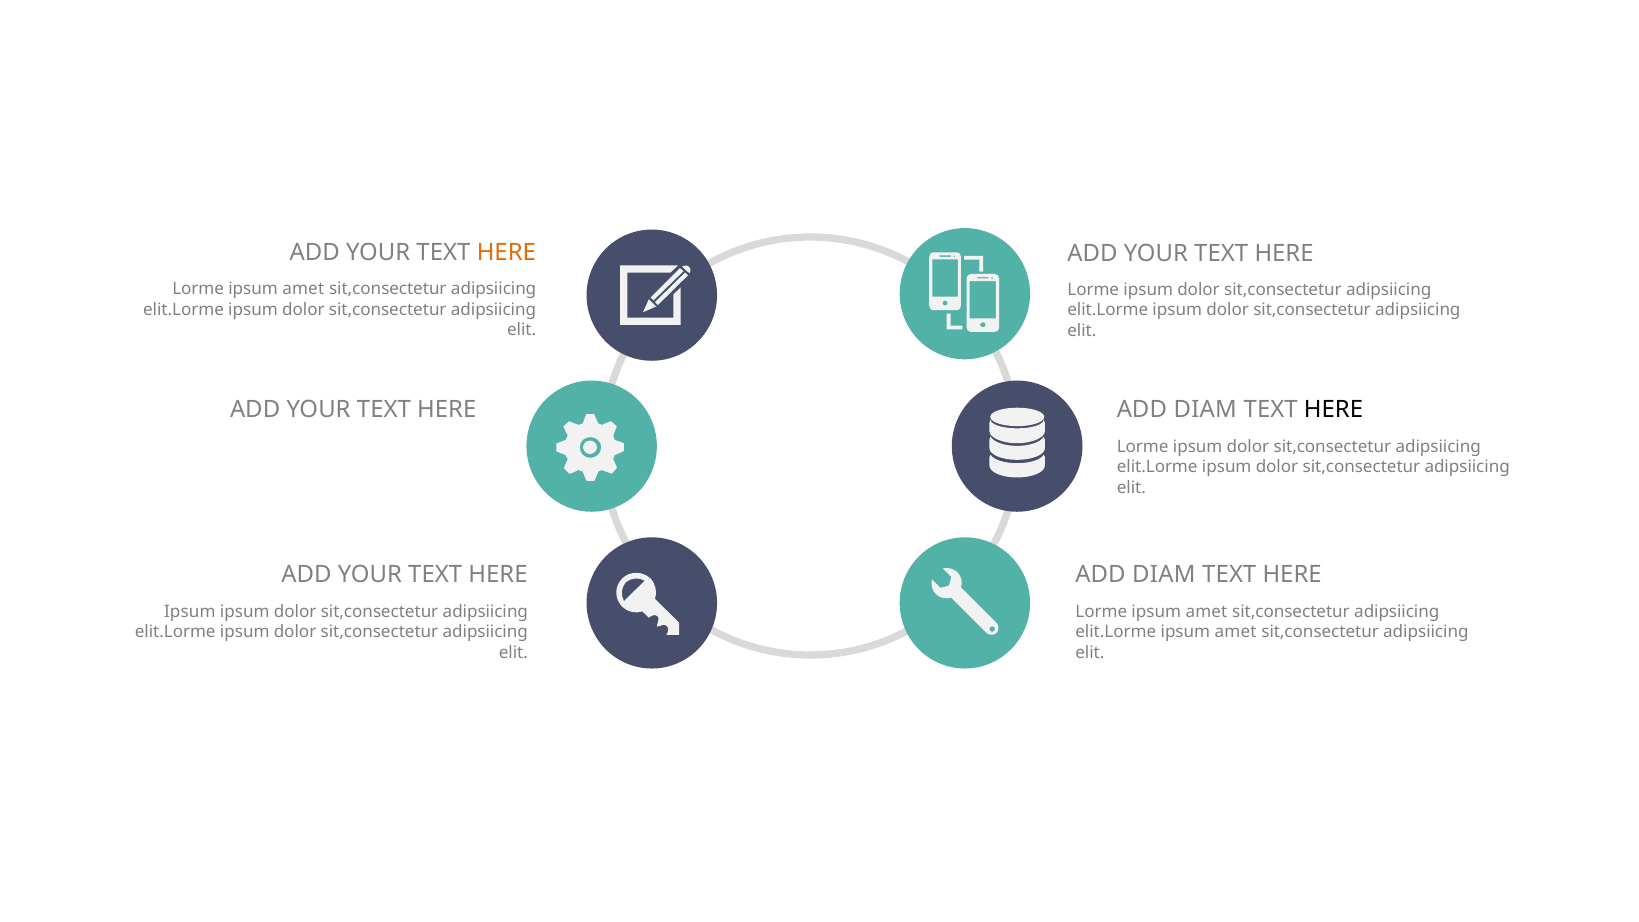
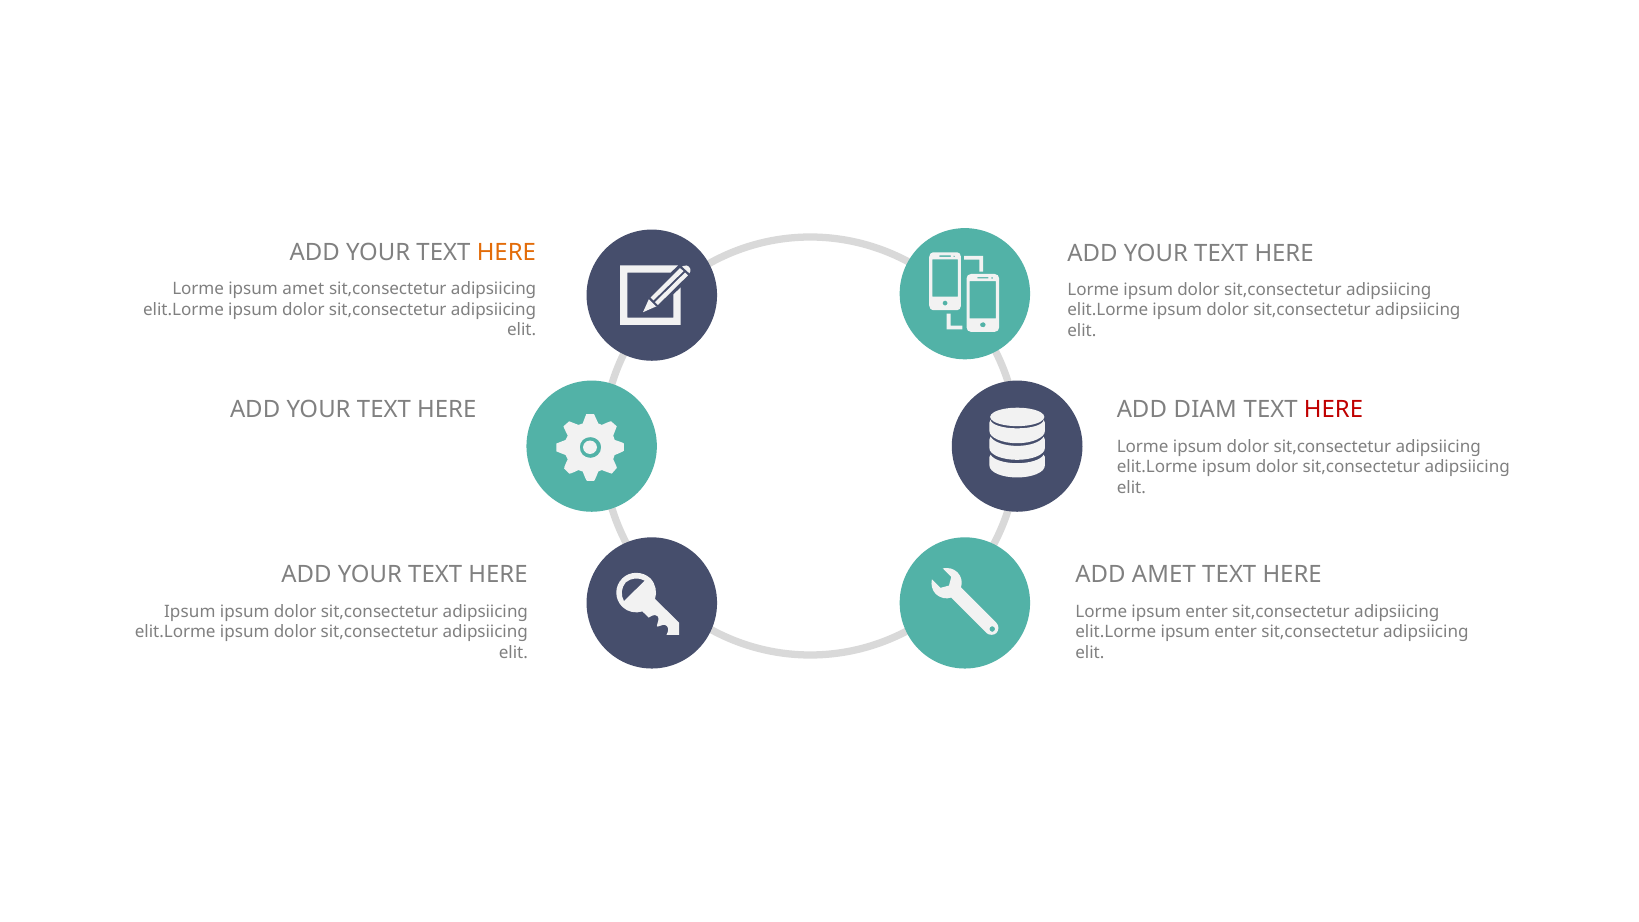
HERE at (1334, 410) colour: black -> red
DIAM at (1164, 575): DIAM -> AMET
amet at (1206, 611): amet -> enter
elit.Lorme ipsum amet: amet -> enter
